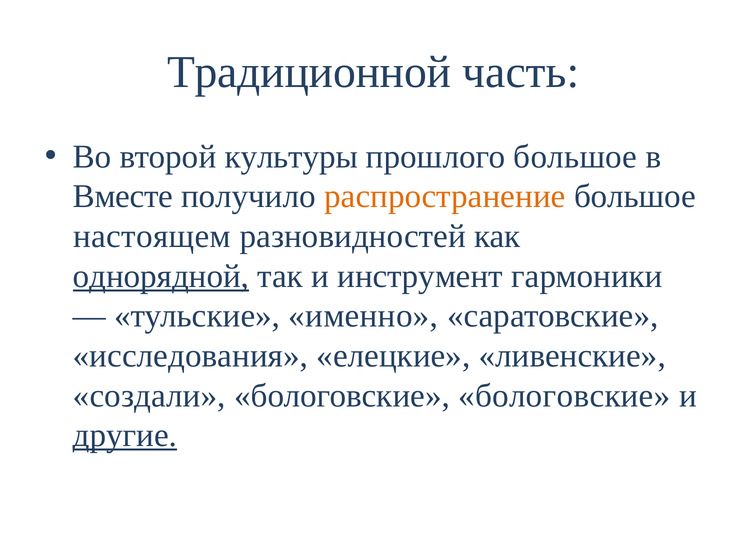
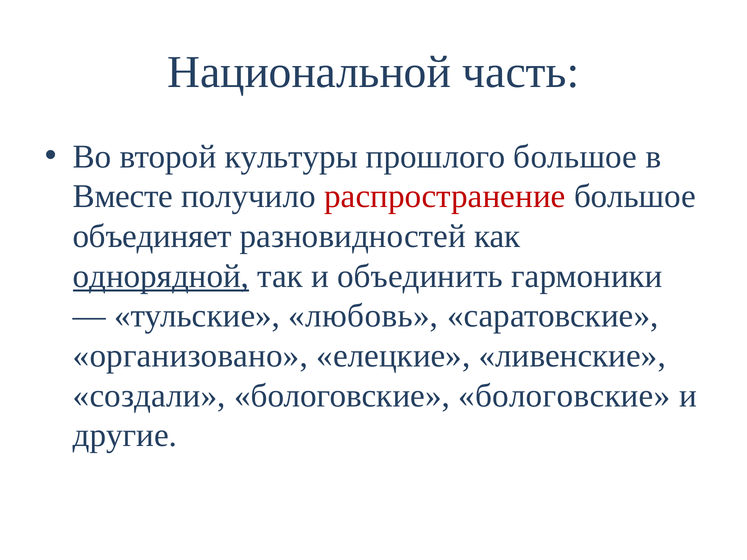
Традиционной: Традиционной -> Национальной
распространение colour: orange -> red
настоящем: настоящем -> объединяет
инструмент: инструмент -> объединить
именно: именно -> любовь
исследования: исследования -> организовано
другие underline: present -> none
